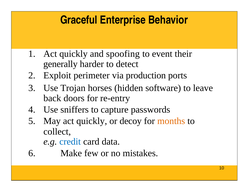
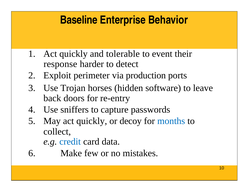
Graceful: Graceful -> Baseline
spoofing: spoofing -> tolerable
generally: generally -> response
months colour: orange -> blue
